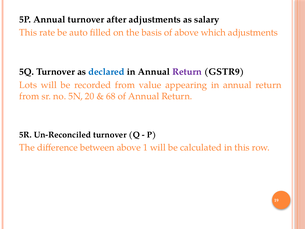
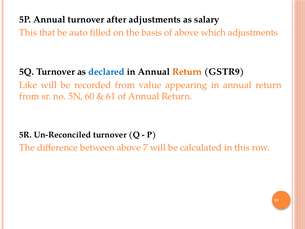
rate: rate -> that
Return at (187, 72) colour: purple -> orange
Lots: Lots -> Like
20: 20 -> 60
68: 68 -> 61
1: 1 -> 7
